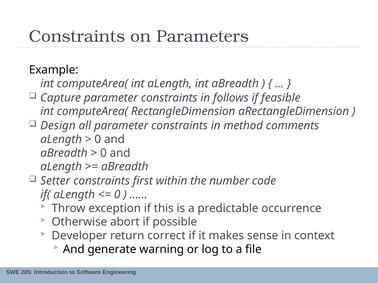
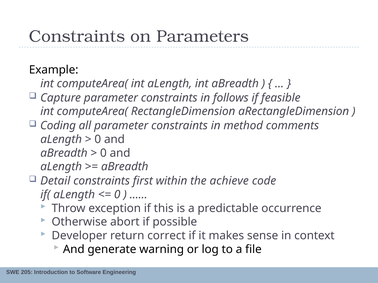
Design: Design -> Coding
Setter: Setter -> Detail
number: number -> achieve
